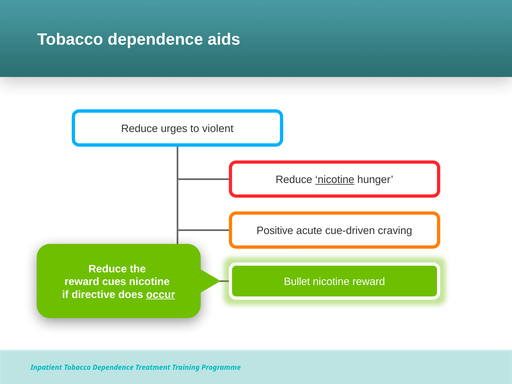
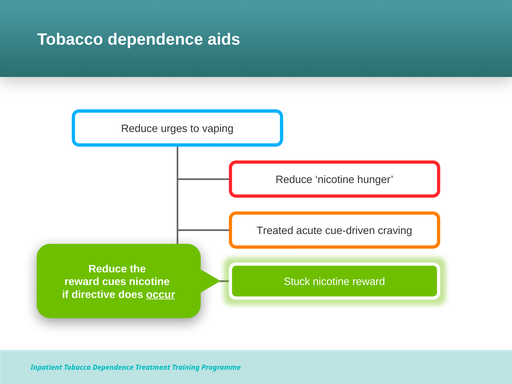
violent: violent -> vaping
nicotine at (335, 180) underline: present -> none
Positive: Positive -> Treated
Bullet: Bullet -> Stuck
